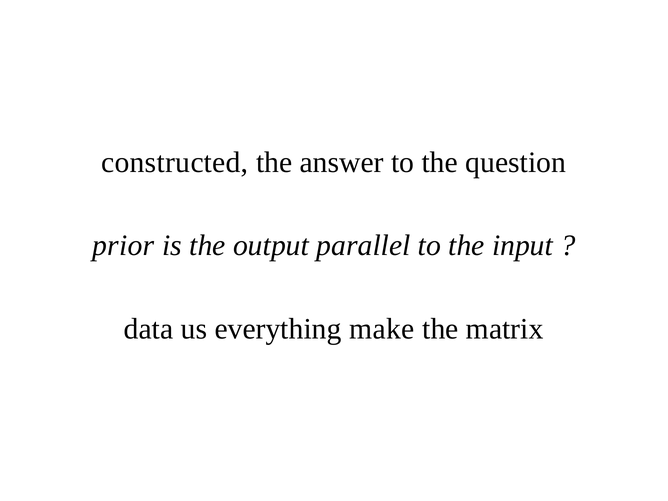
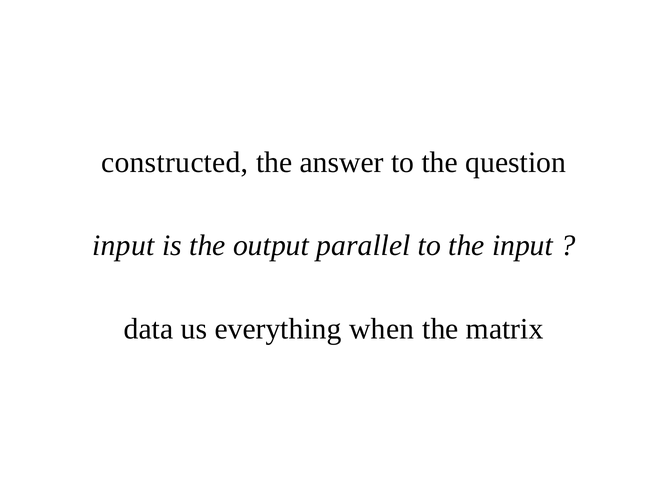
prior at (123, 246): prior -> input
make: make -> when
